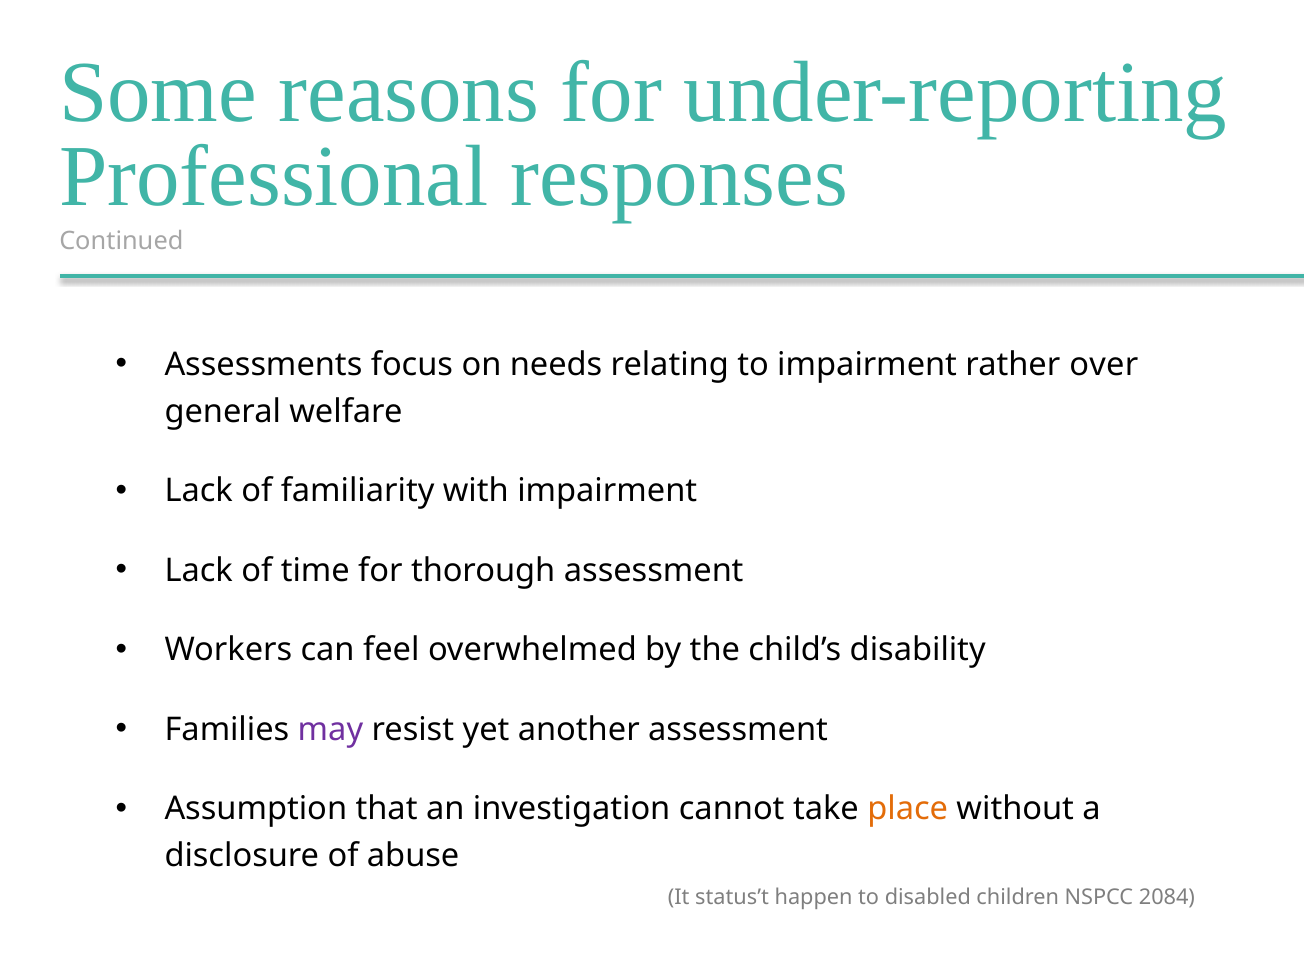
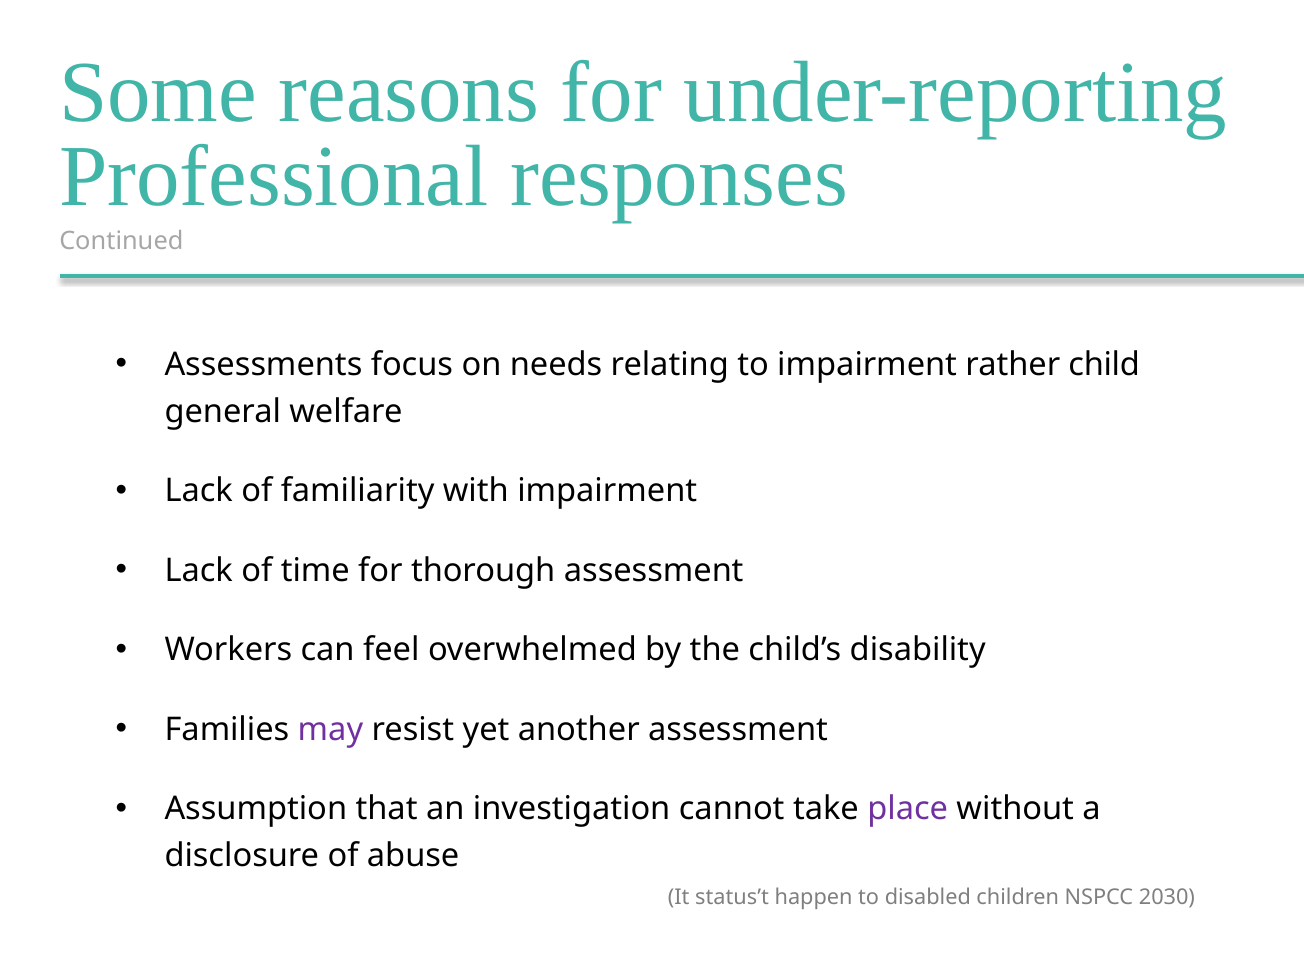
over: over -> child
place colour: orange -> purple
2084: 2084 -> 2030
